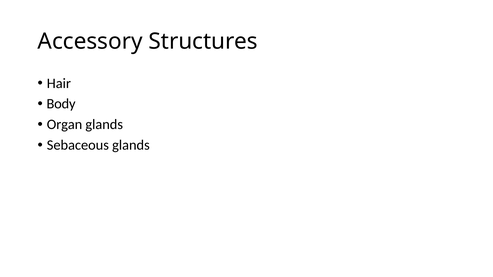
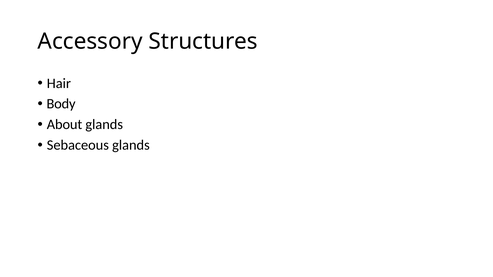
Organ: Organ -> About
